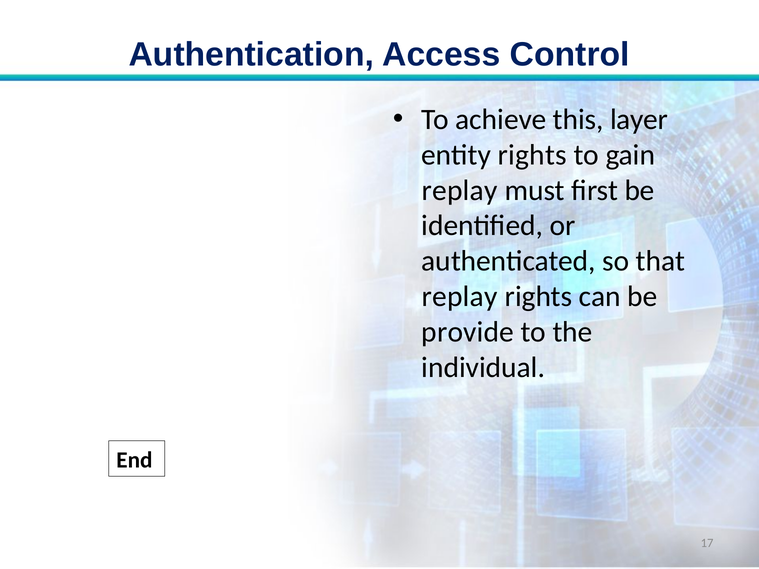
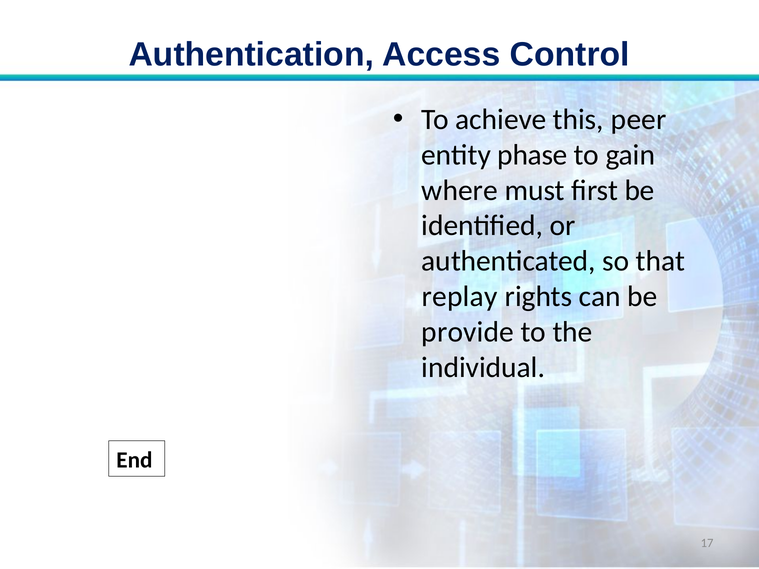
layer: layer -> peer
entity rights: rights -> phase
replay at (460, 190): replay -> where
